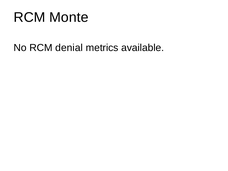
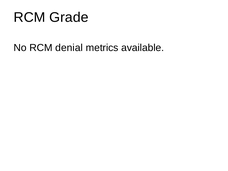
Monte: Monte -> Grade
